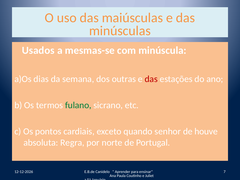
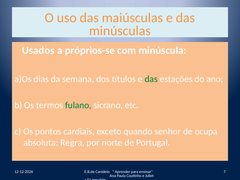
mesmas-se: mesmas-se -> próprios-se
outras: outras -> títulos
das at (151, 79) colour: red -> green
houve: houve -> ocupa
